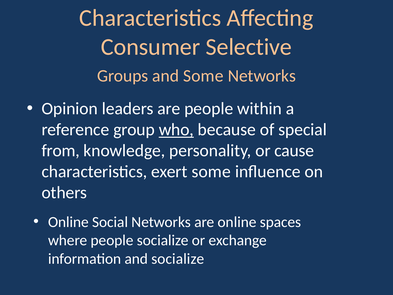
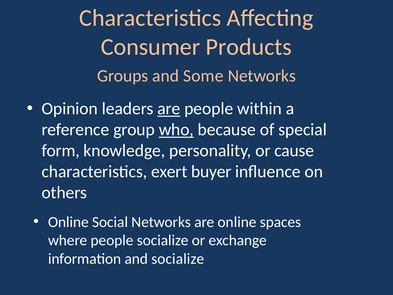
Selective: Selective -> Products
are at (169, 109) underline: none -> present
from: from -> form
exert some: some -> buyer
